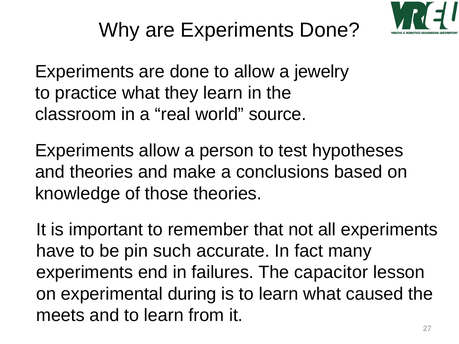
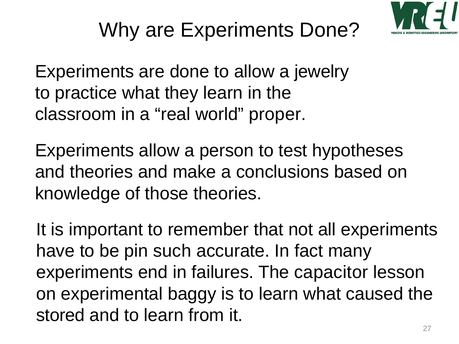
source: source -> proper
during: during -> baggy
meets: meets -> stored
